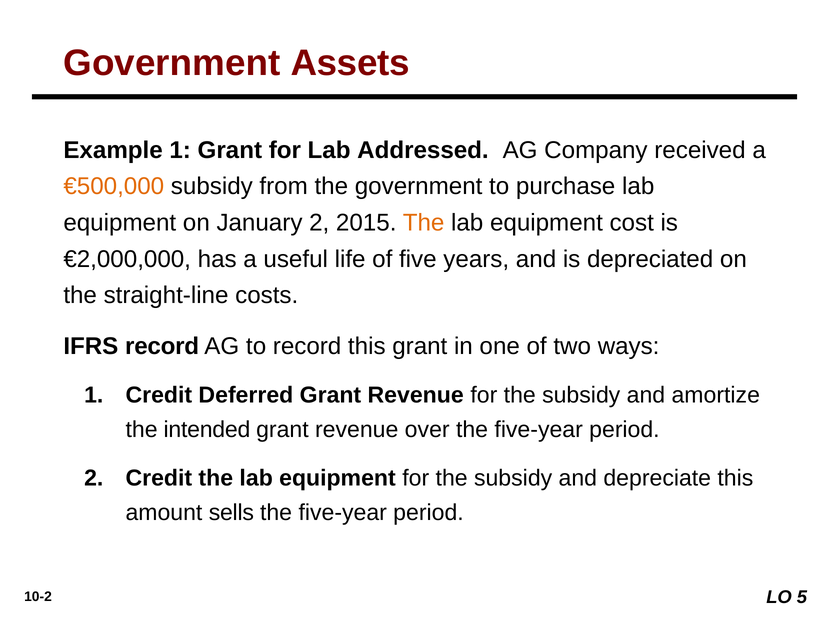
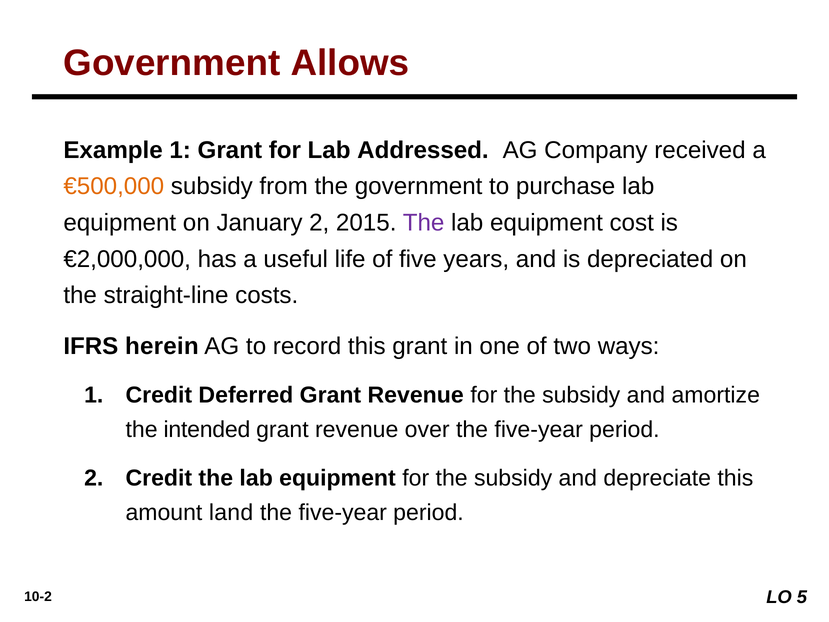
Assets: Assets -> Allows
The at (424, 223) colour: orange -> purple
IFRS record: record -> herein
sells: sells -> land
